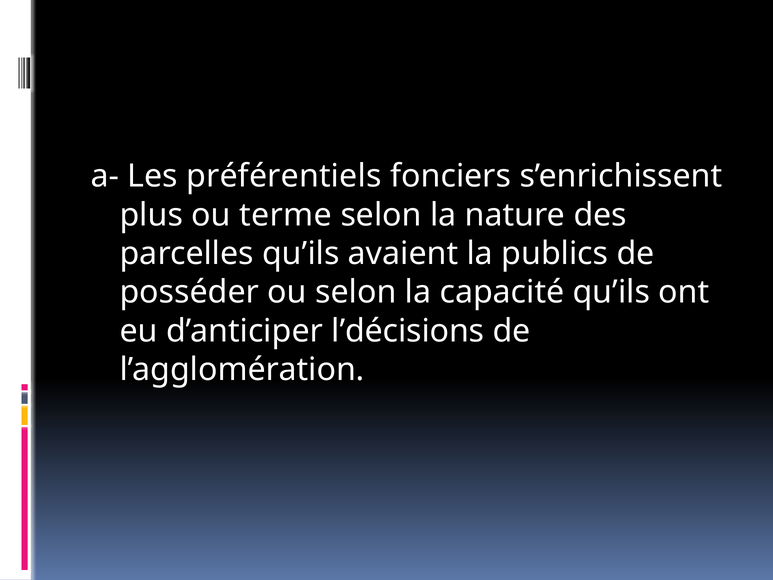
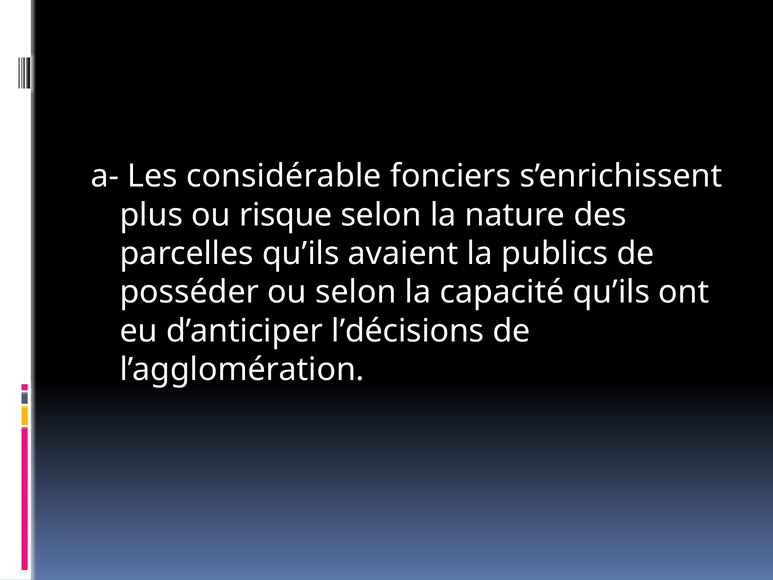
préférentiels: préférentiels -> considérable
terme: terme -> risque
